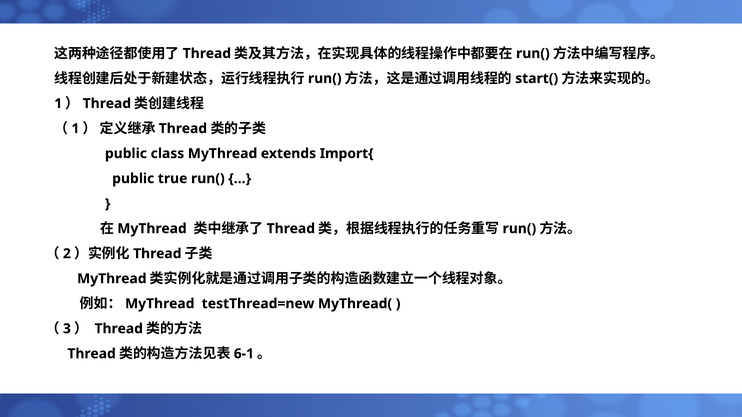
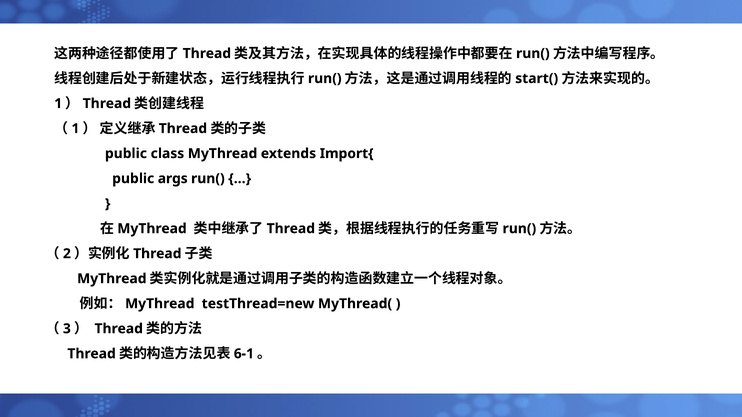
true: true -> args
